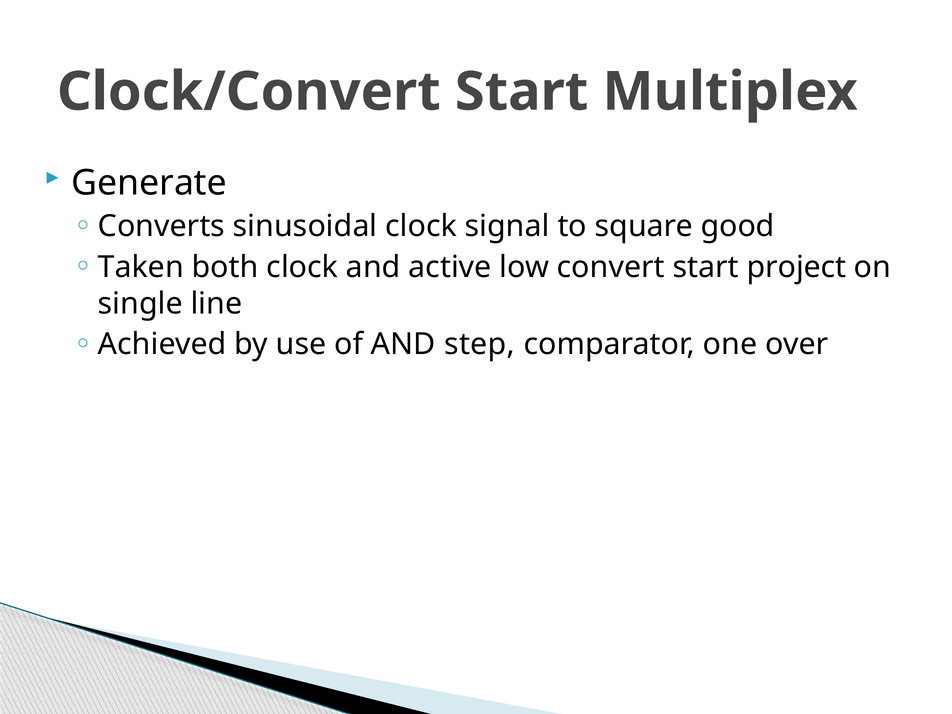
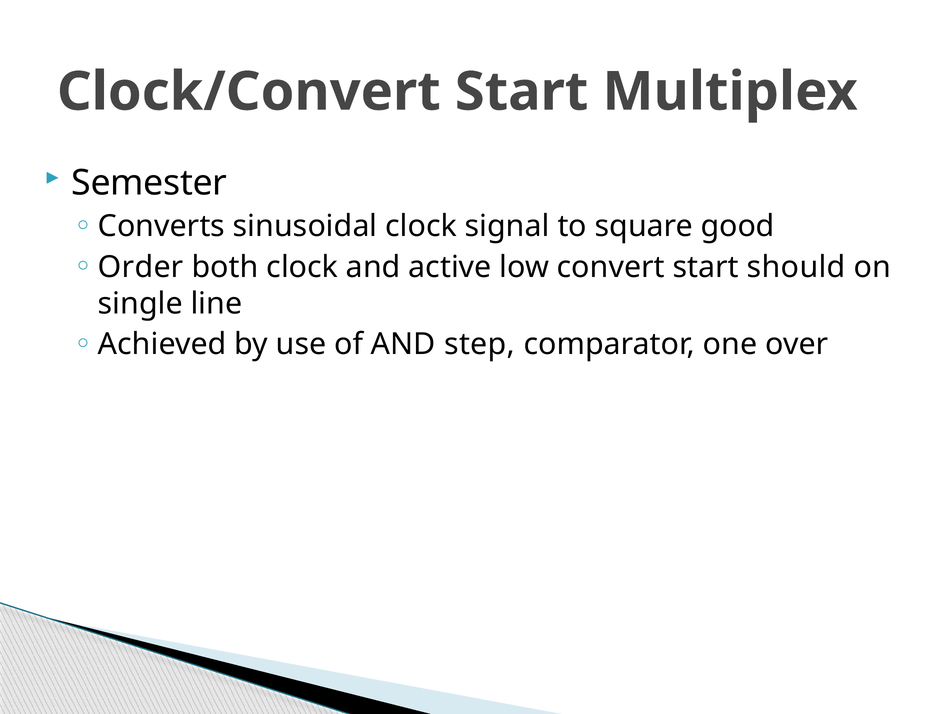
Generate: Generate -> Semester
Taken: Taken -> Order
project: project -> should
